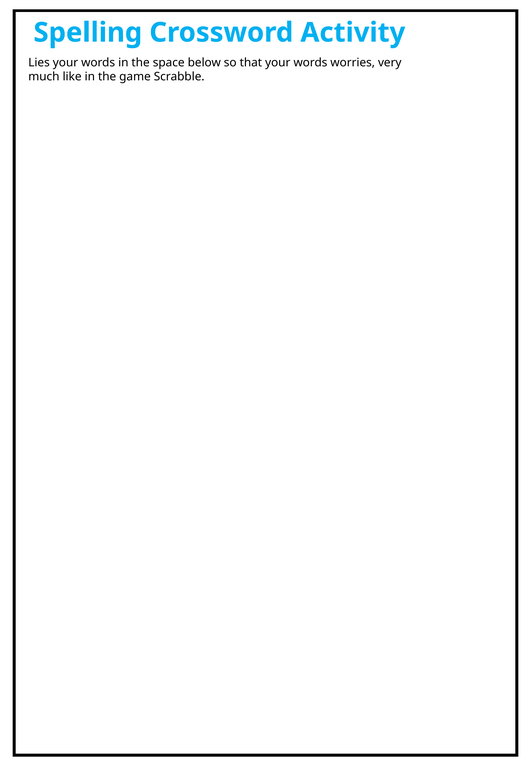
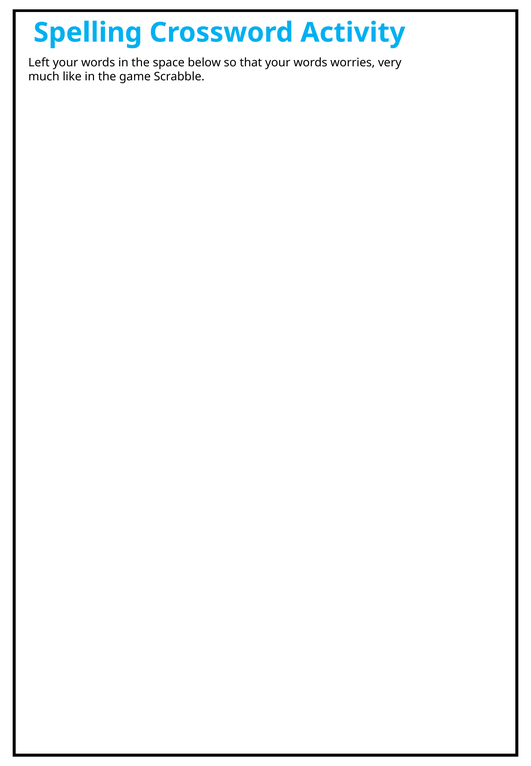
Lies: Lies -> Left
